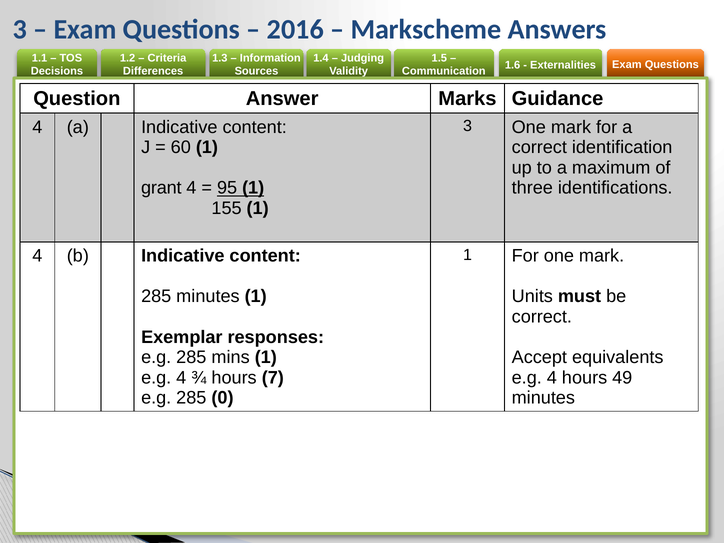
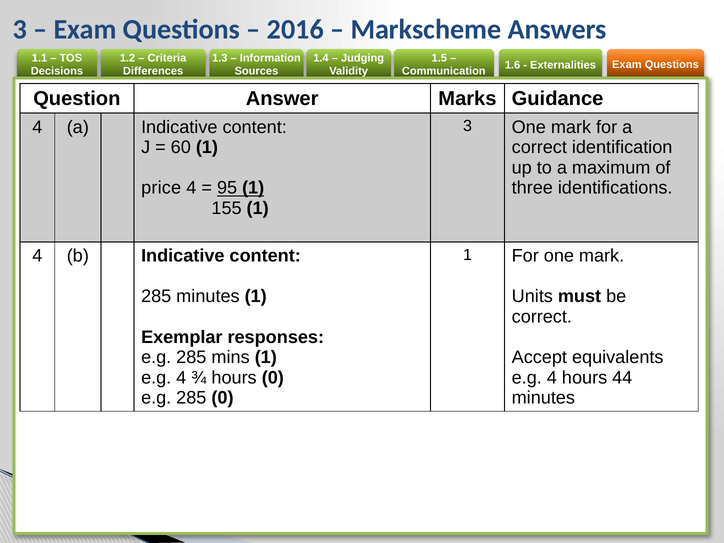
grant: grant -> price
hours 7: 7 -> 0
49: 49 -> 44
